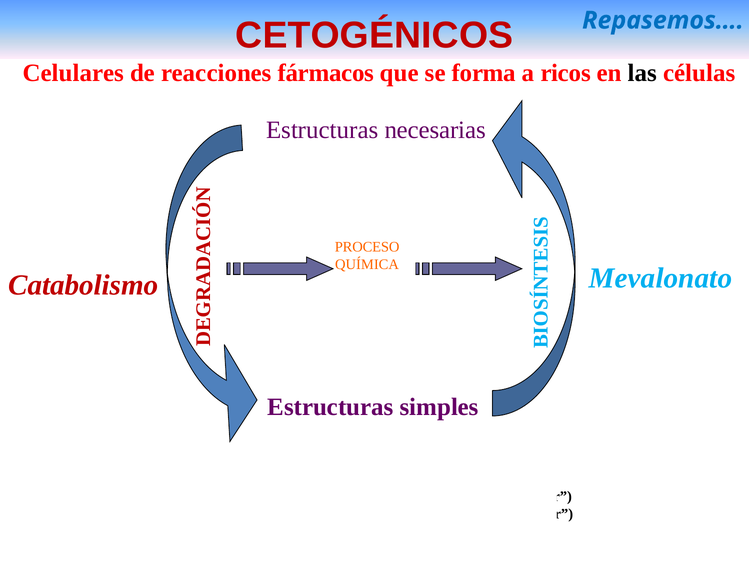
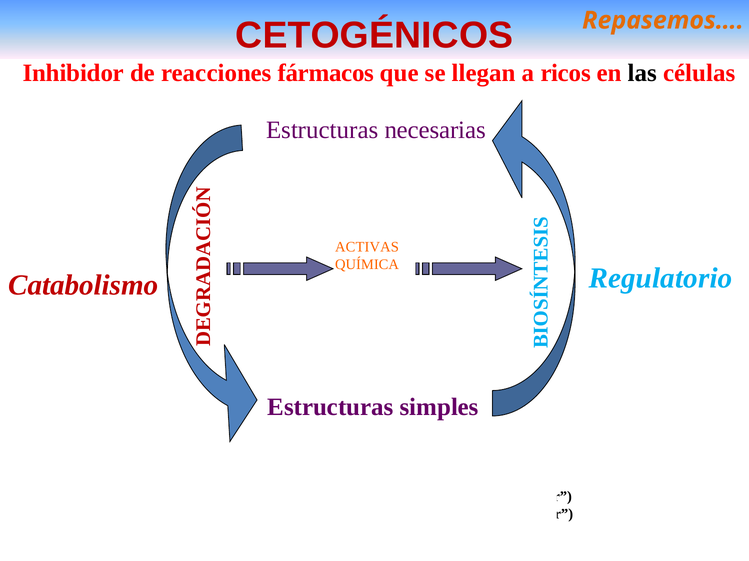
Repasemos… colour: blue -> orange
Celulares: Celulares -> Inhibidor
forma: forma -> llegan
PROCESO: PROCESO -> ACTIVAS
Mevalonato: Mevalonato -> Regulatorio
